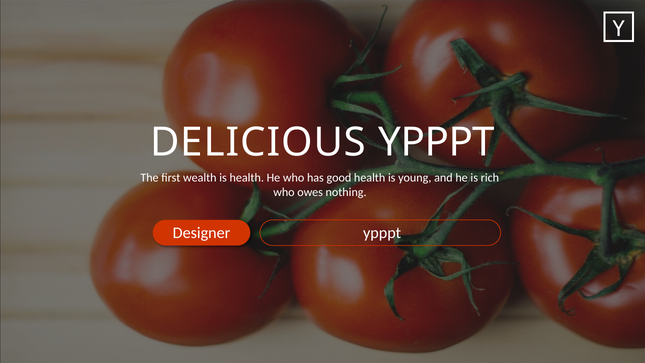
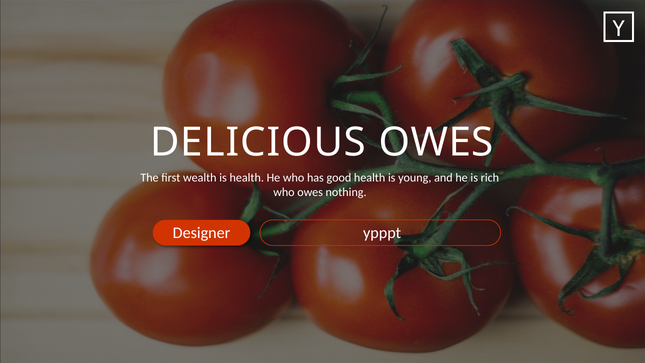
DELICIOUS YPPPT: YPPPT -> OWES
